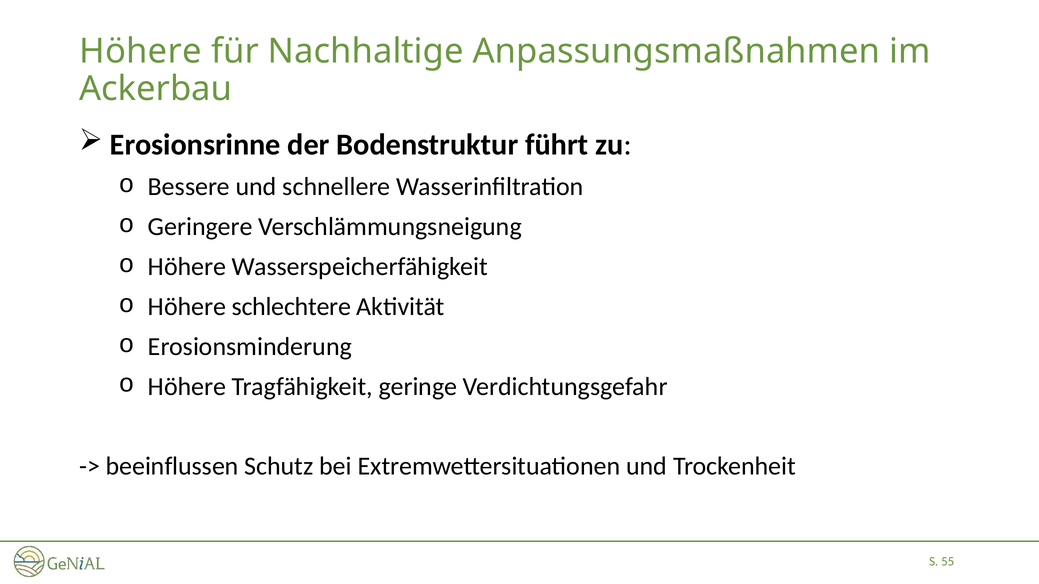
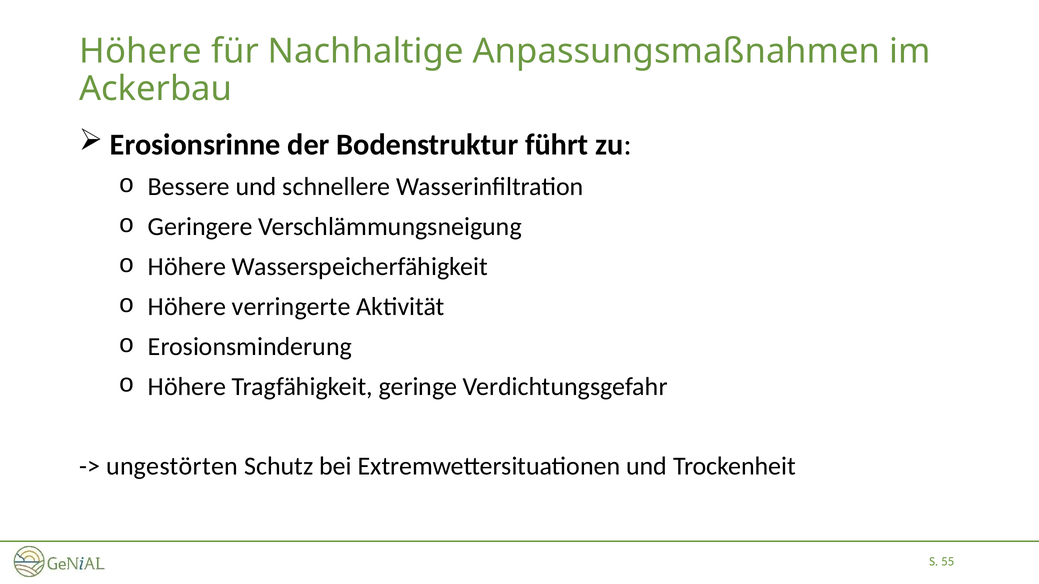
schlechtere: schlechtere -> verringerte
beeinflussen: beeinflussen -> ungestörten
